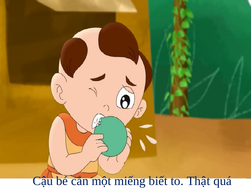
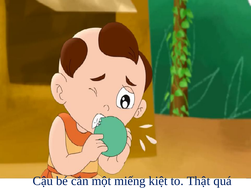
biết: biết -> kiệt
